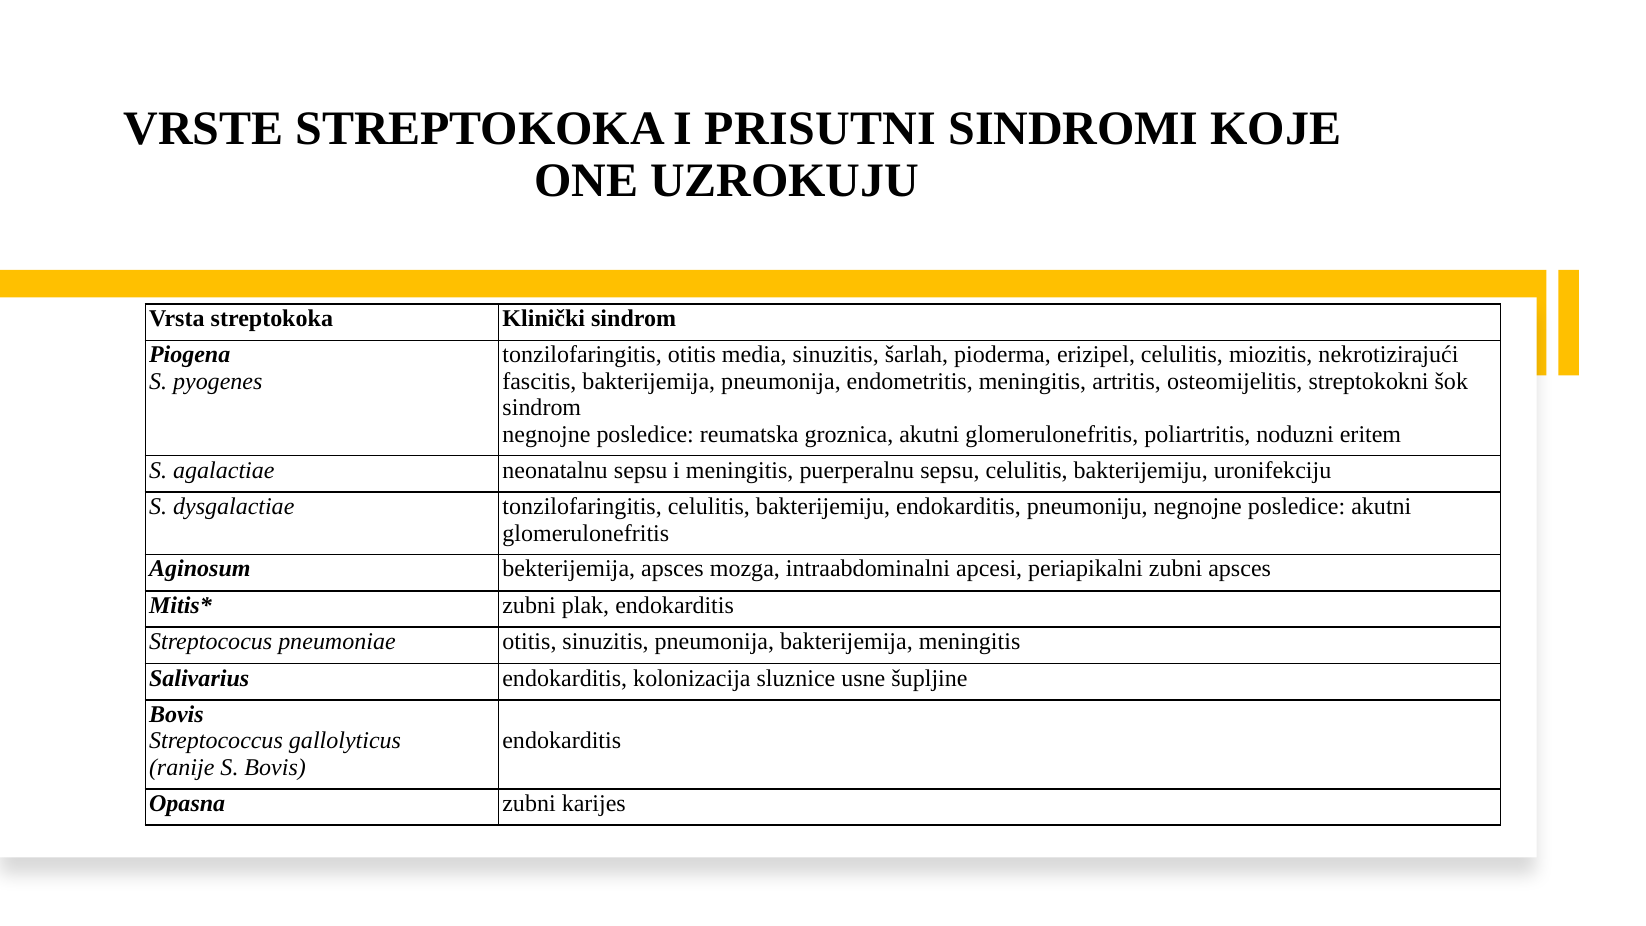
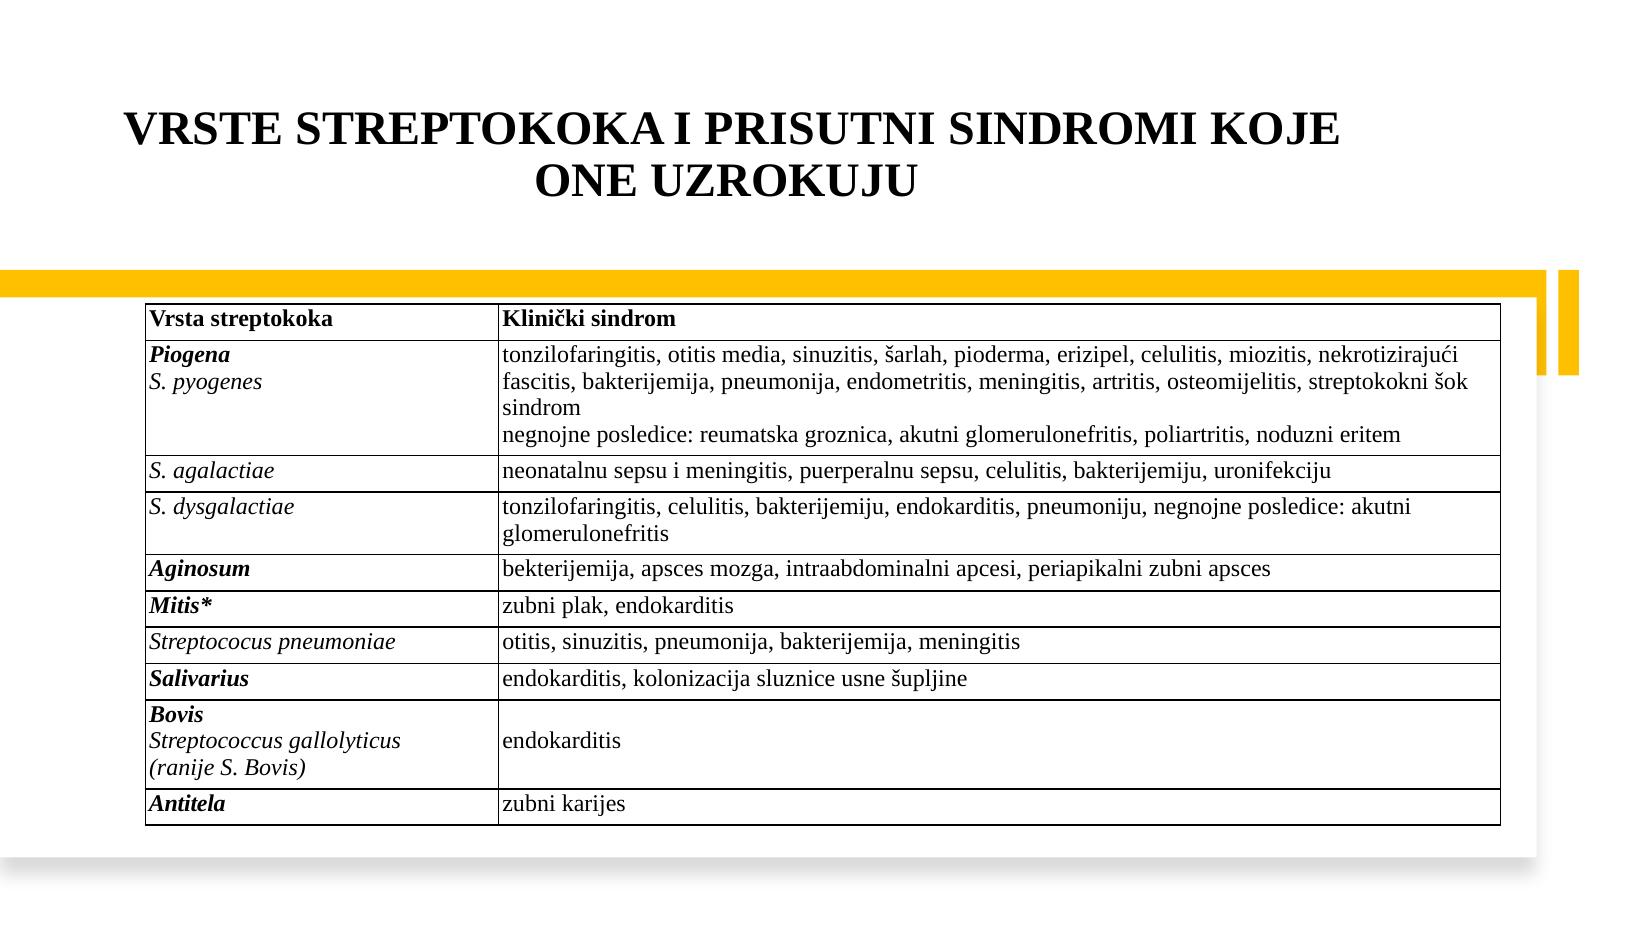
Opasna: Opasna -> Antitela
